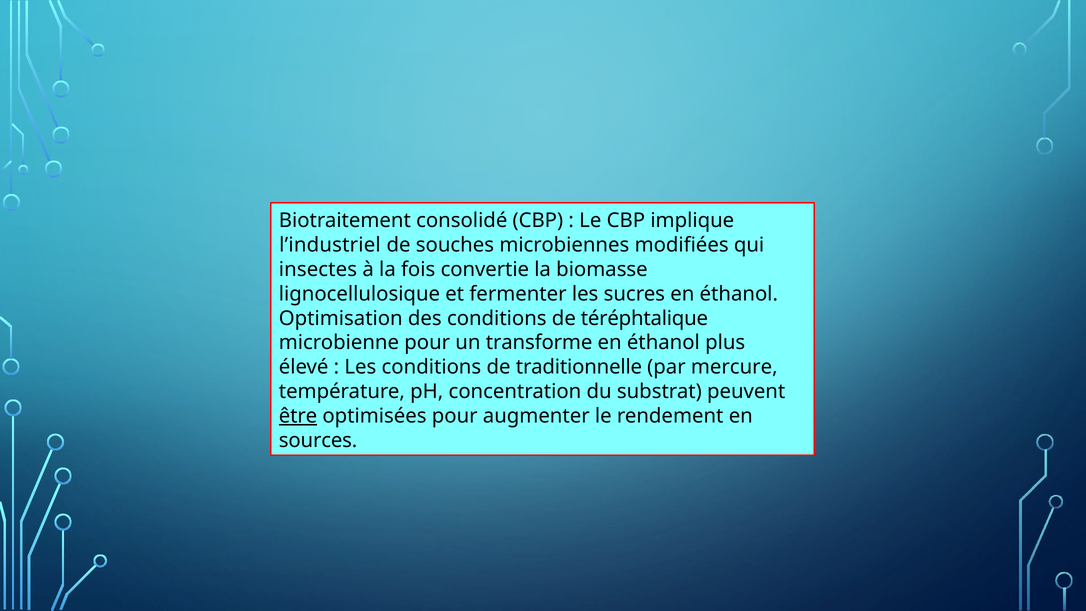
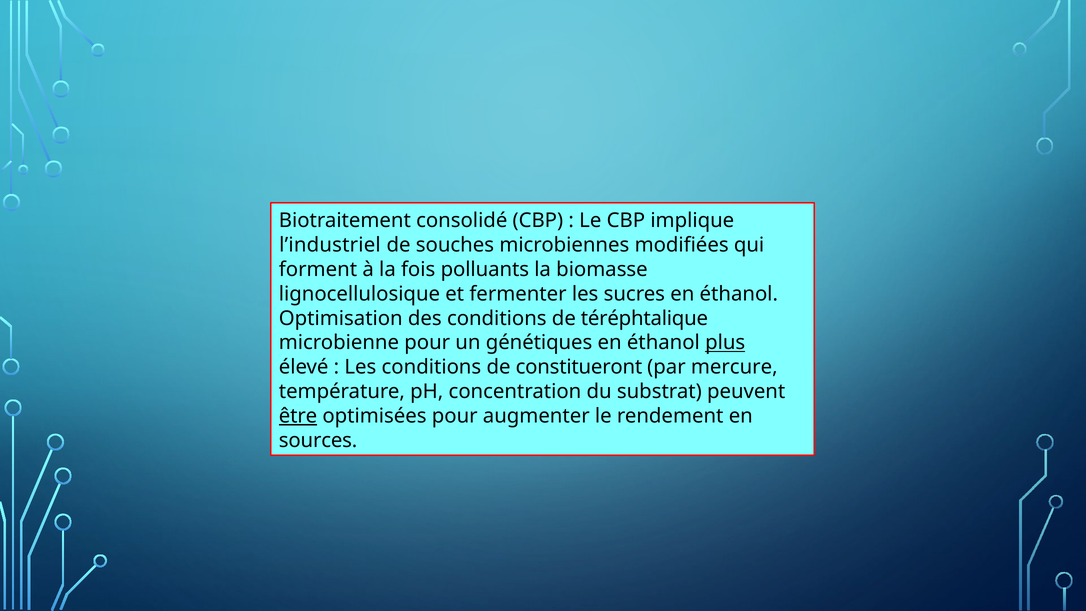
insectes: insectes -> forment
convertie: convertie -> polluants
transforme: transforme -> génétiques
plus underline: none -> present
traditionnelle: traditionnelle -> constitueront
